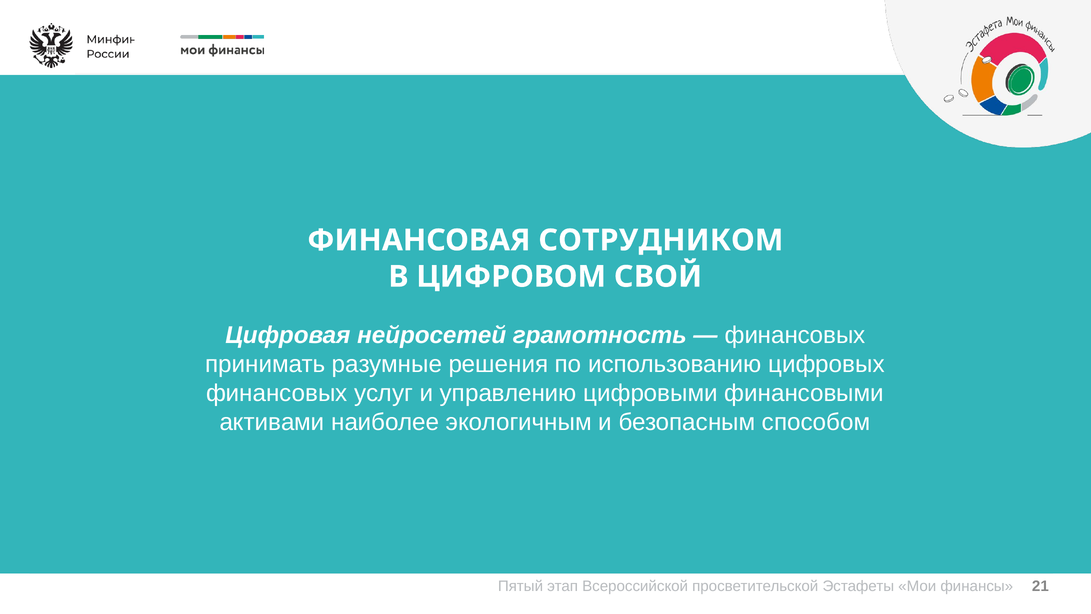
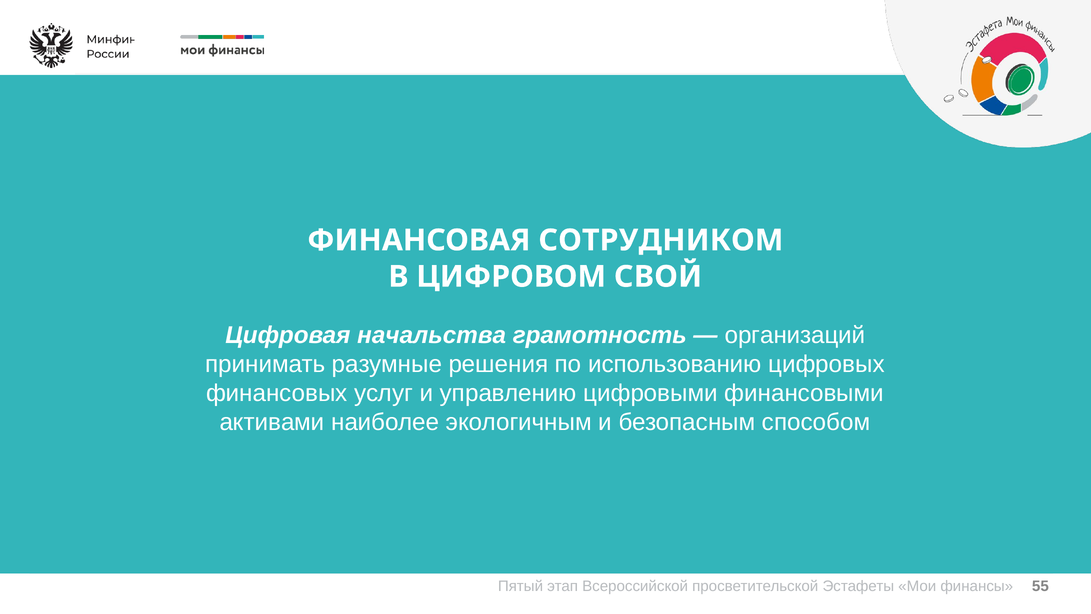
нейросетей: нейросетей -> начальства
финансовых at (795, 335): финансовых -> организаций
21: 21 -> 55
